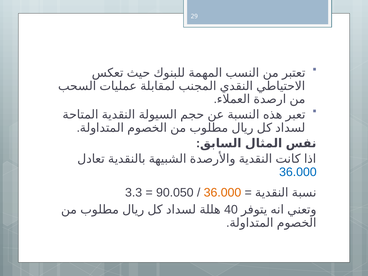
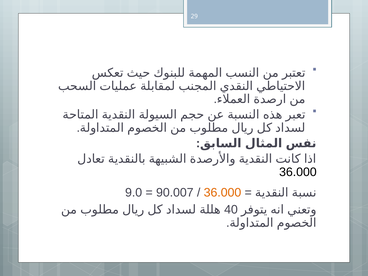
36.000 at (298, 172) colour: blue -> black
3.3: 3.3 -> 9.0
90.050: 90.050 -> 90.007
